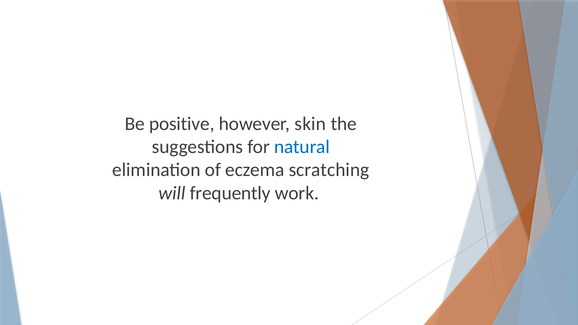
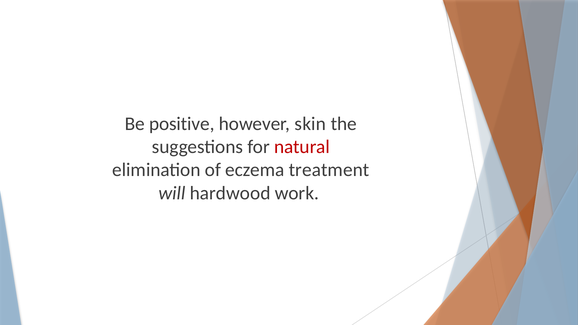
natural colour: blue -> red
scratching: scratching -> treatment
frequently: frequently -> hardwood
